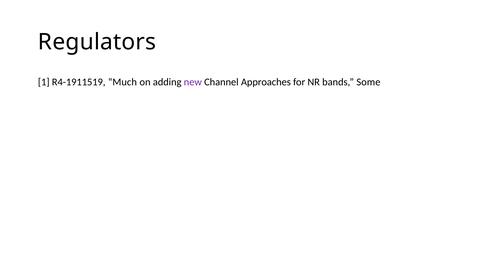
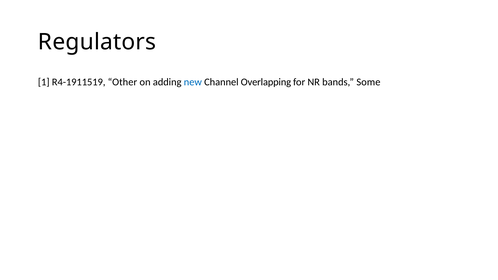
Much: Much -> Other
new colour: purple -> blue
Approaches: Approaches -> Overlapping
